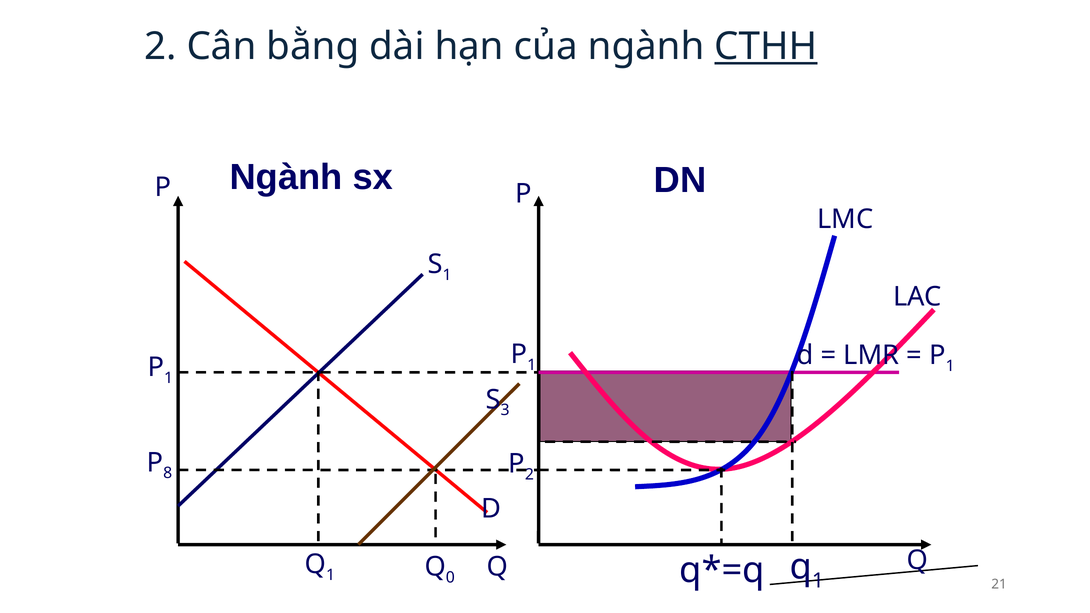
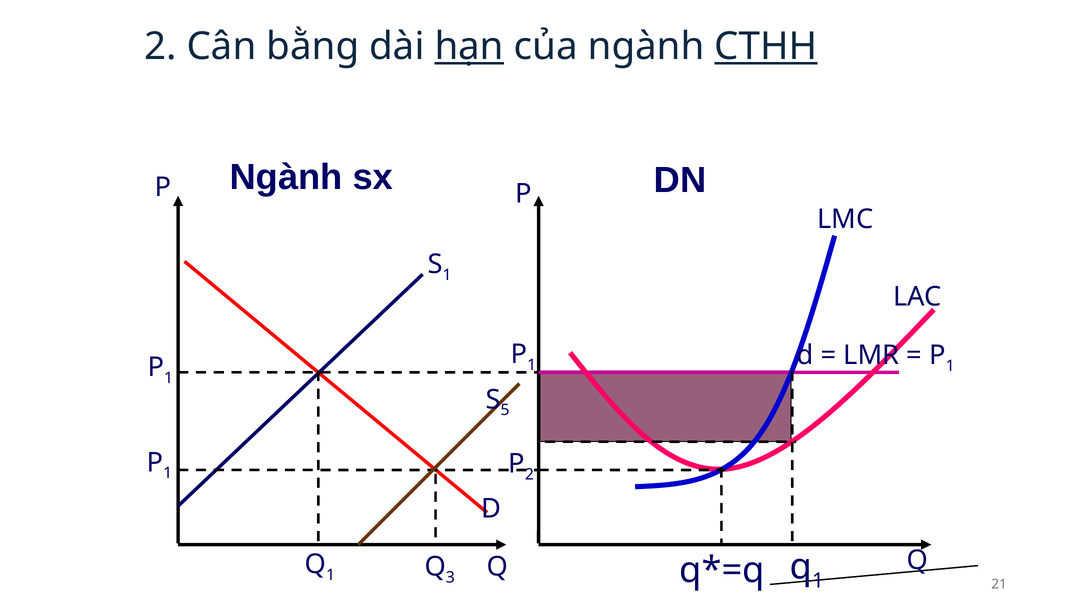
hạn underline: none -> present
3: 3 -> 5
8 at (168, 473): 8 -> 1
0: 0 -> 3
